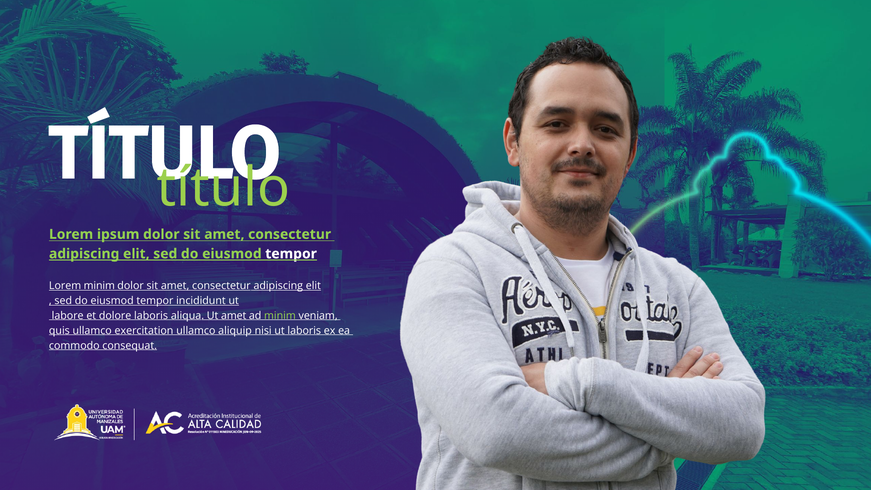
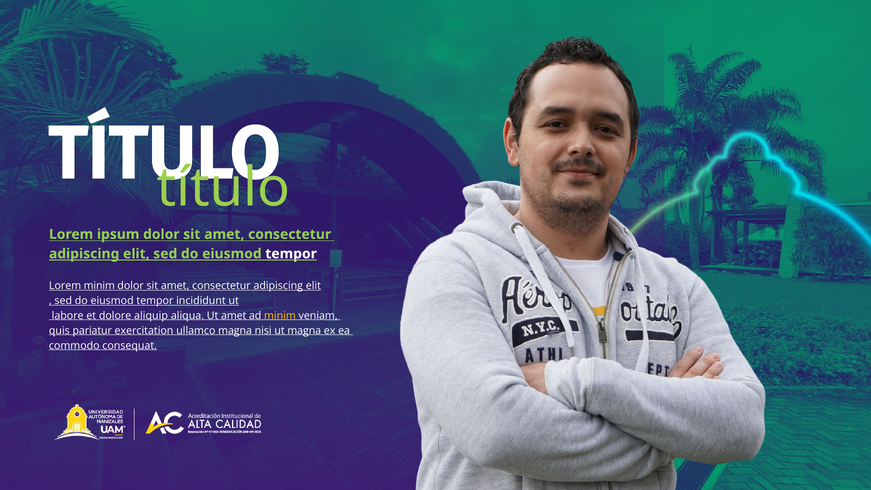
dolore laboris: laboris -> aliquip
minim at (280, 316) colour: light green -> yellow
quis ullamco: ullamco -> pariatur
ullamco aliquip: aliquip -> magna
ut laboris: laboris -> magna
